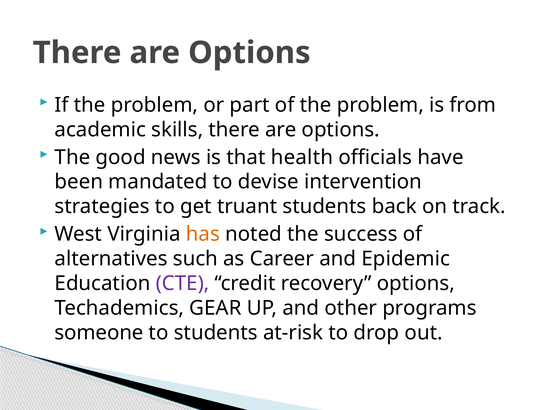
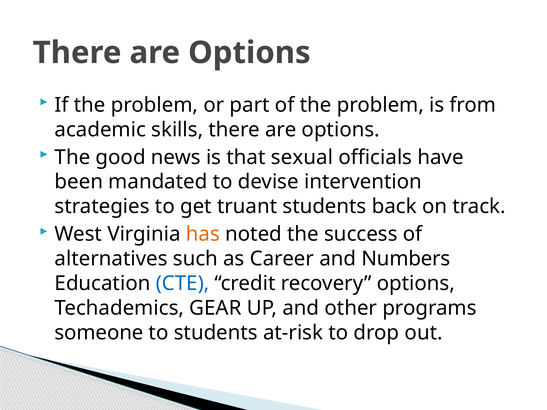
health: health -> sexual
Epidemic: Epidemic -> Numbers
CTE colour: purple -> blue
